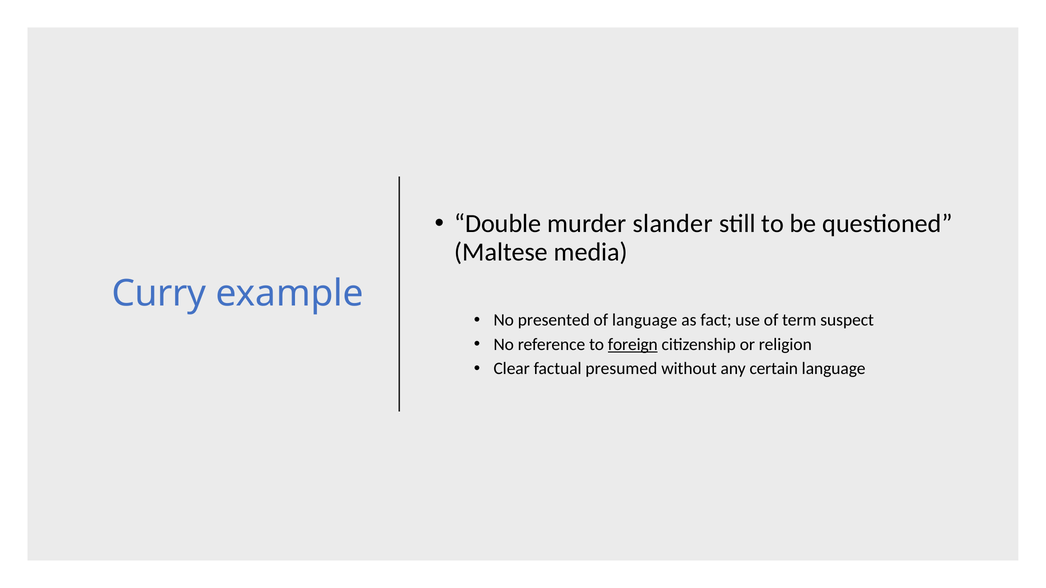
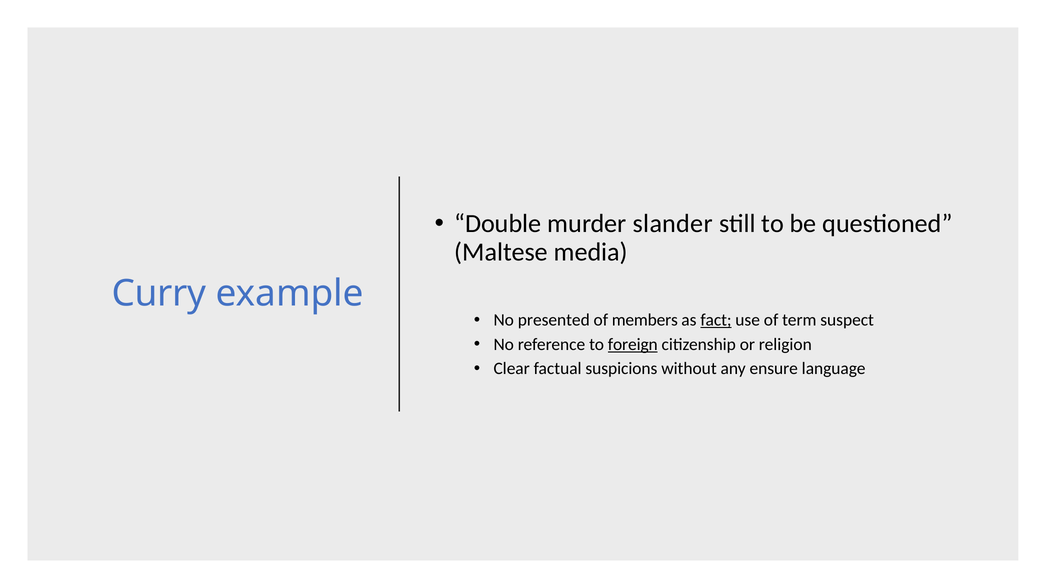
of language: language -> members
fact underline: none -> present
presumed: presumed -> suspicions
certain: certain -> ensure
